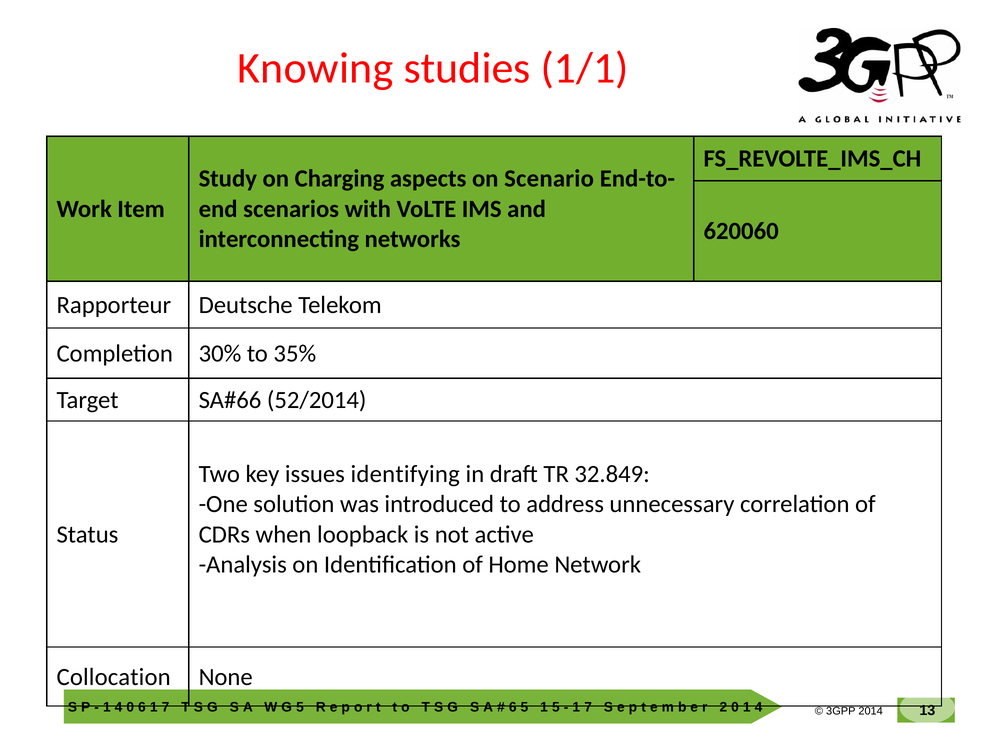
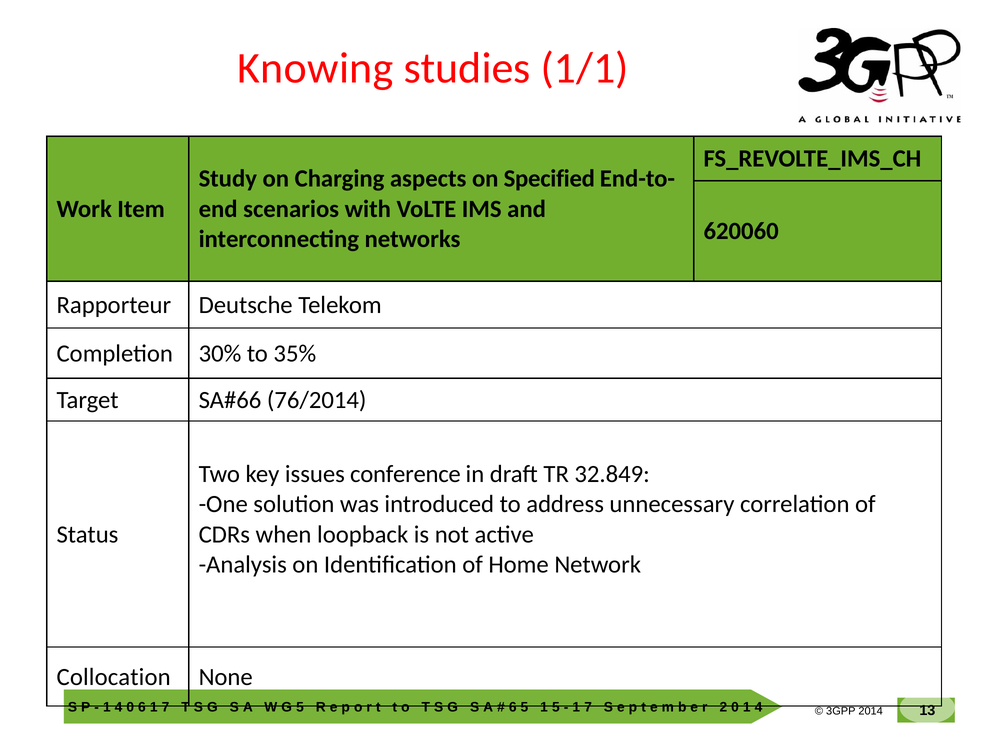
Scenario: Scenario -> Specified
52/2014: 52/2014 -> 76/2014
identifying: identifying -> conference
